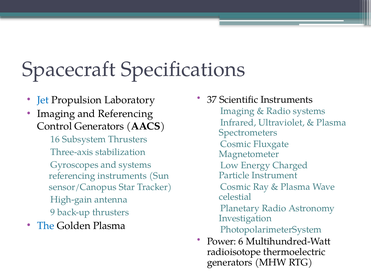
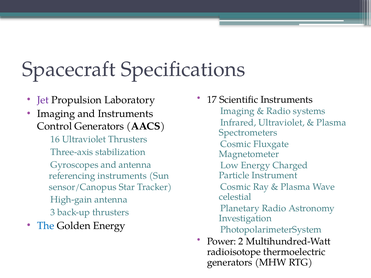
37: 37 -> 17
Jet colour: blue -> purple
and Referencing: Referencing -> Instruments
16 Subsystem: Subsystem -> Ultraviolet
and systems: systems -> antenna
9: 9 -> 3
Golden Plasma: Plasma -> Energy
6: 6 -> 2
